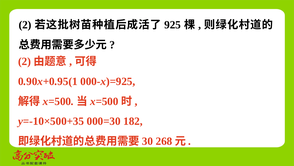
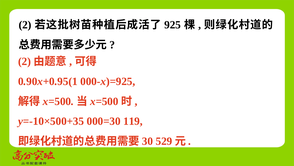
182: 182 -> 119
268: 268 -> 529
